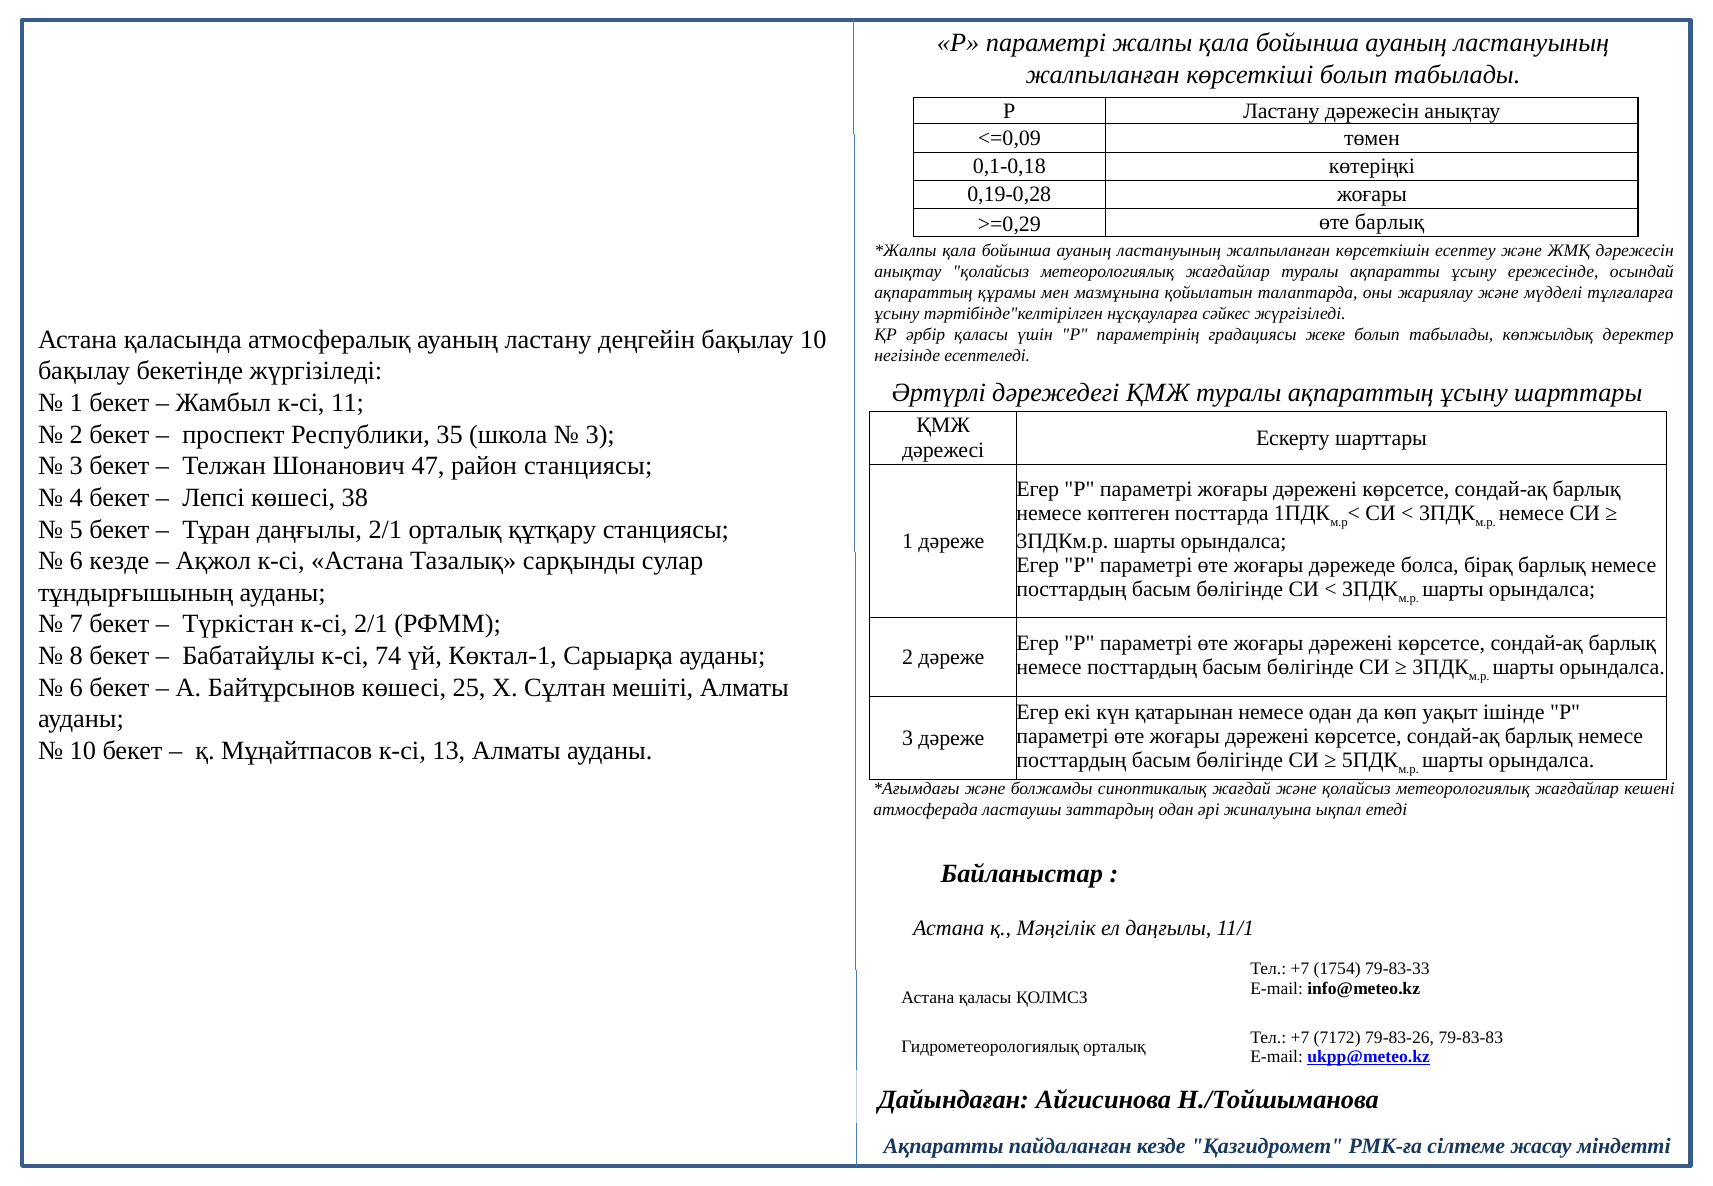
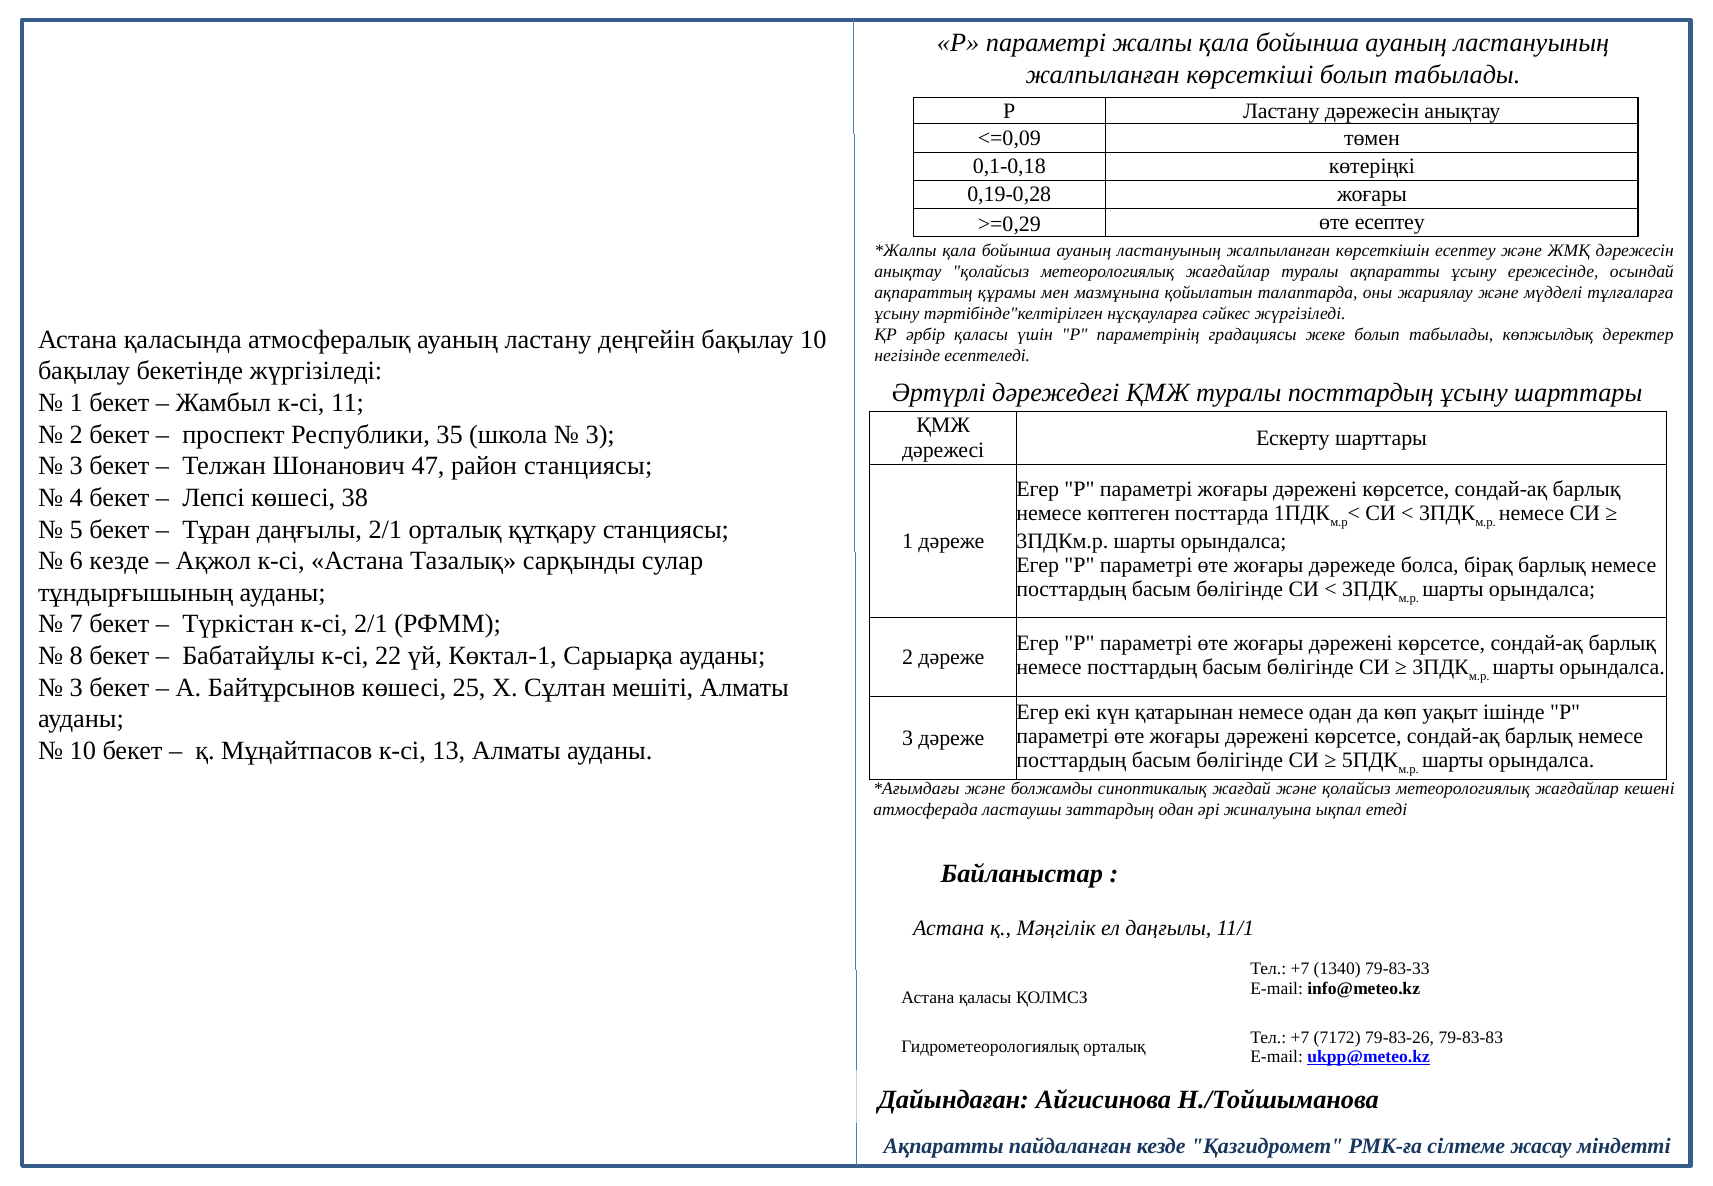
өте барлық: барлық -> есептеу
туралы ақпараттың: ақпараттың -> посттардың
74: 74 -> 22
6 at (76, 687): 6 -> 3
1754: 1754 -> 1340
